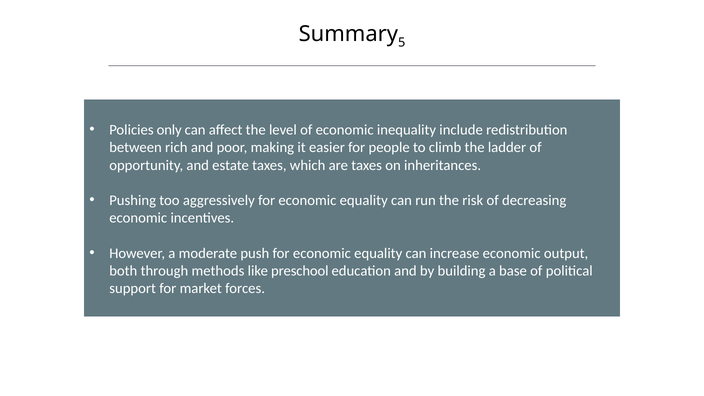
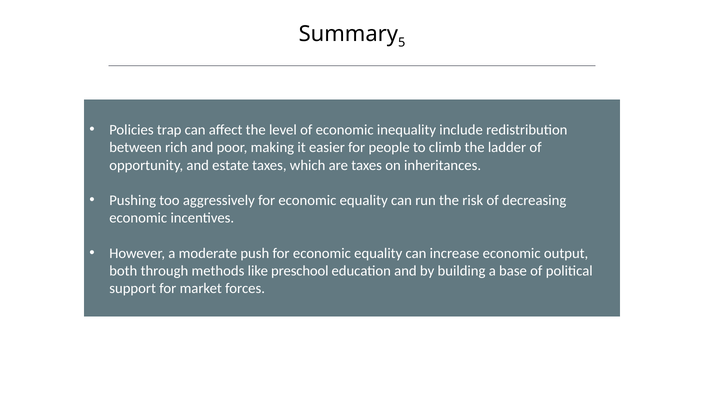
only: only -> trap
